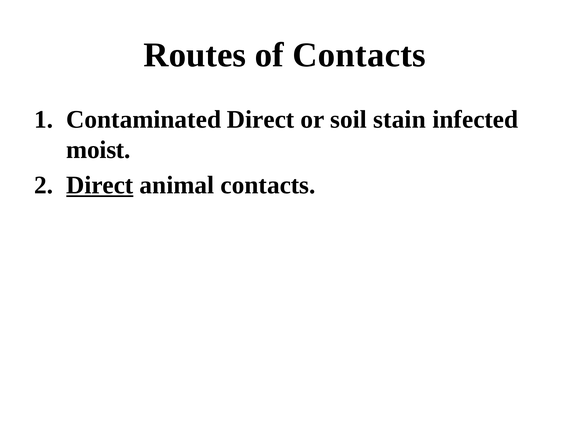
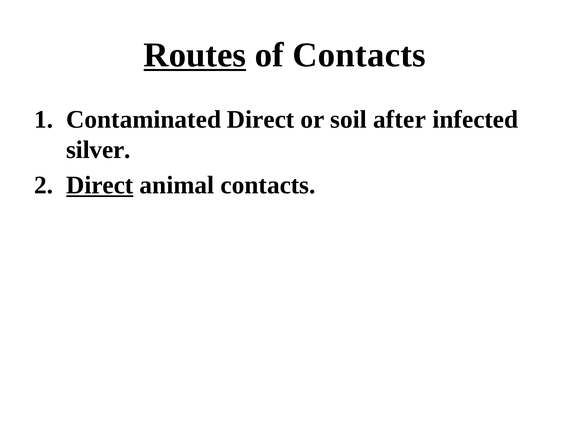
Routes underline: none -> present
stain: stain -> after
moist: moist -> silver
